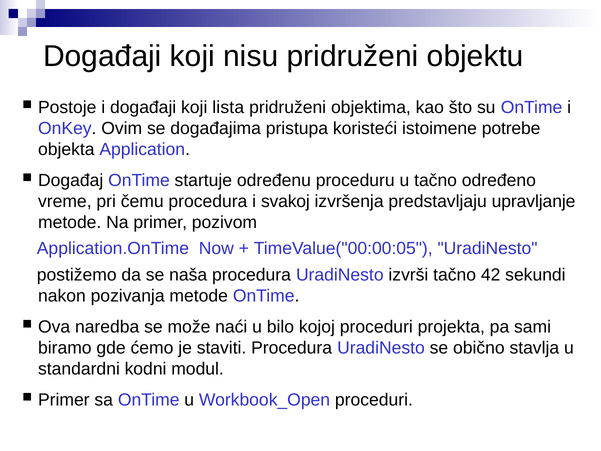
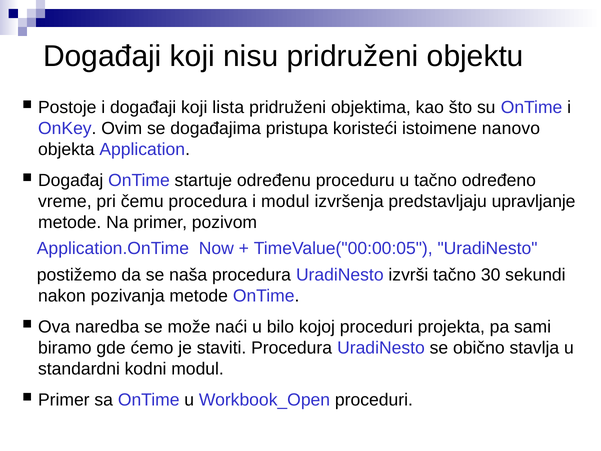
potrebe: potrebe -> nanovo
i svakoj: svakoj -> modul
42: 42 -> 30
